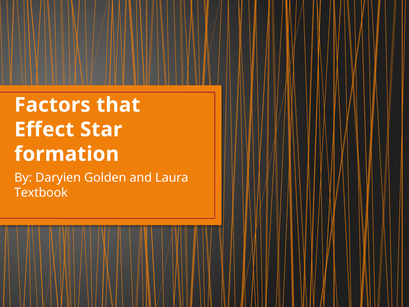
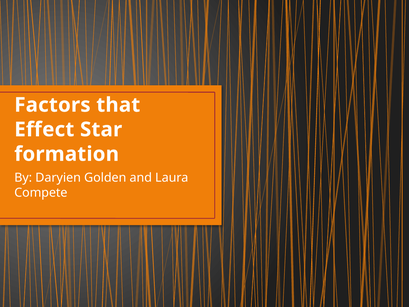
Textbook: Textbook -> Compete
